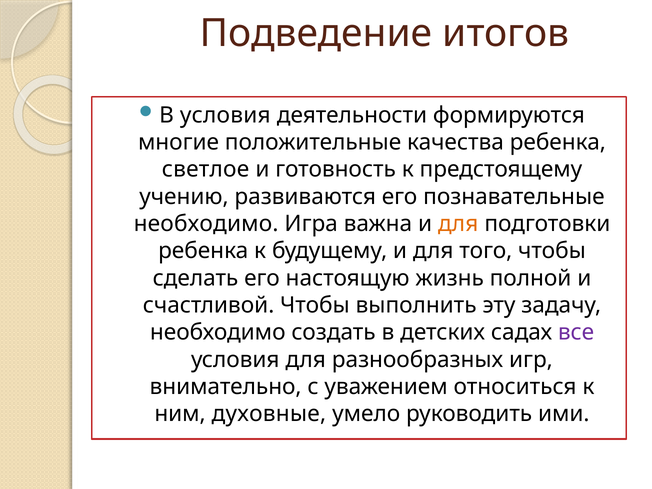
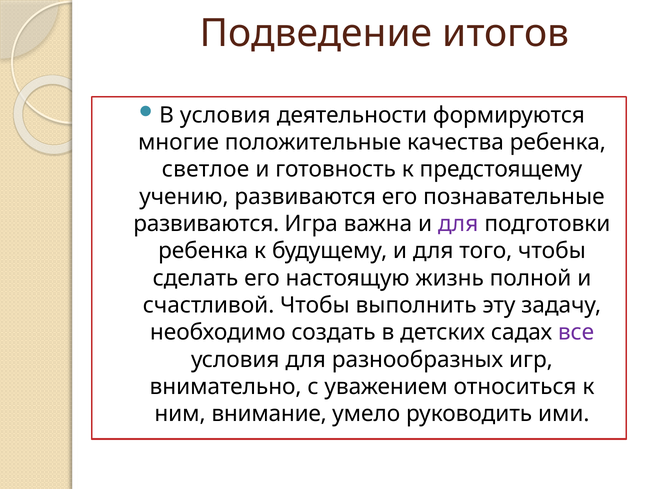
необходимо at (206, 224): необходимо -> развиваются
для at (458, 224) colour: orange -> purple
духовные: духовные -> внимание
